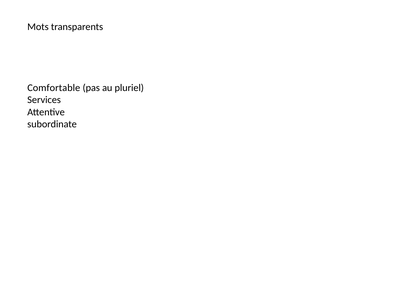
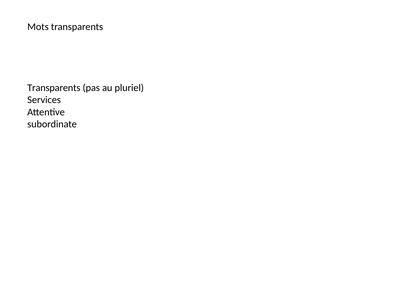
Comfortable at (54, 88): Comfortable -> Transparents
